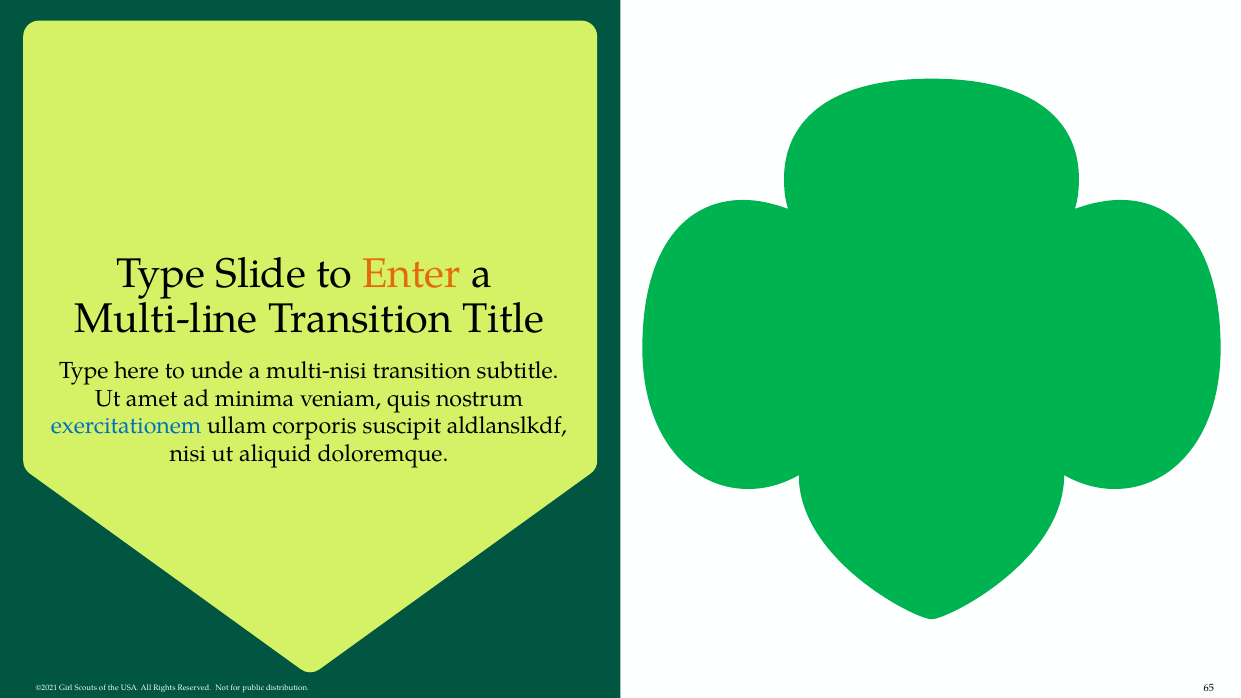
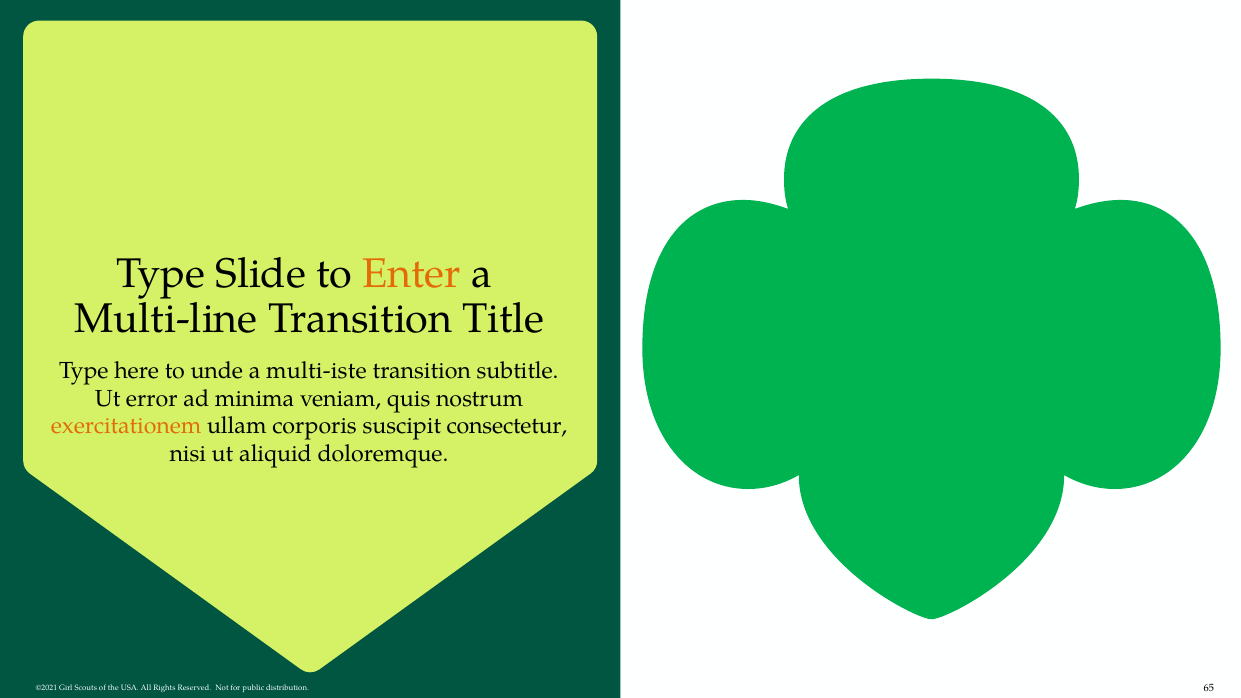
multi-nisi: multi-nisi -> multi-iste
amet: amet -> error
exercitationem colour: blue -> orange
aldlanslkdf: aldlanslkdf -> consectetur
